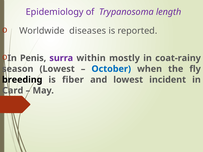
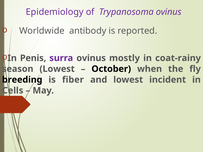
Trypanosoma length: length -> ovinus
diseases: diseases -> antibody
surra within: within -> ovinus
October colour: blue -> black
Card: Card -> Cells
